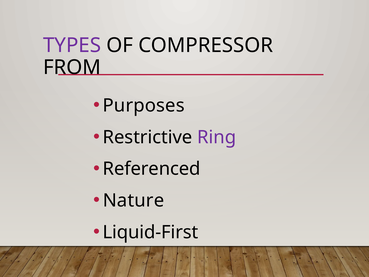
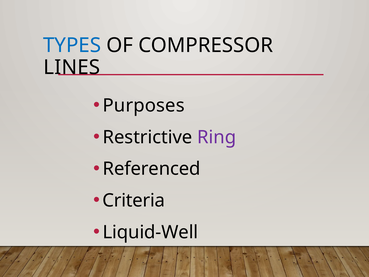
TYPES colour: purple -> blue
FROM: FROM -> LINES
Nature: Nature -> Criteria
Liquid-First: Liquid-First -> Liquid-Well
